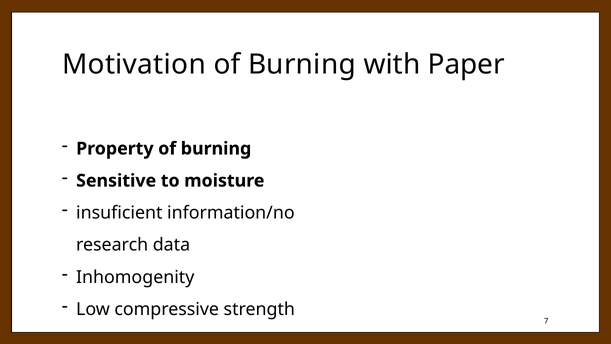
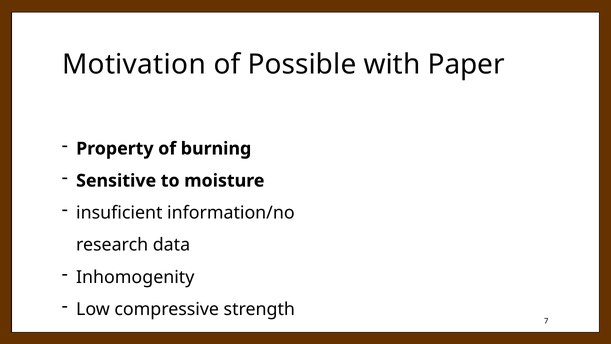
Burning at (302, 64): Burning -> Possible
